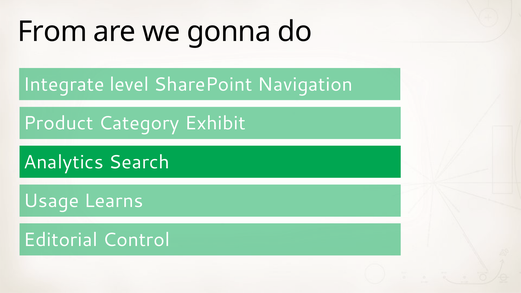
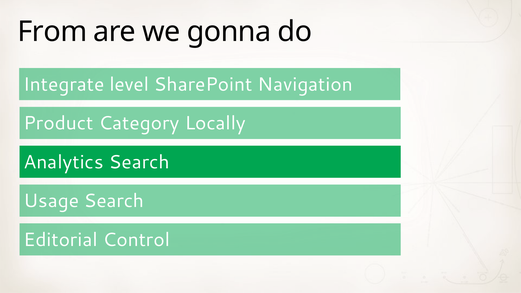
Exhibit: Exhibit -> Locally
Usage Learns: Learns -> Search
